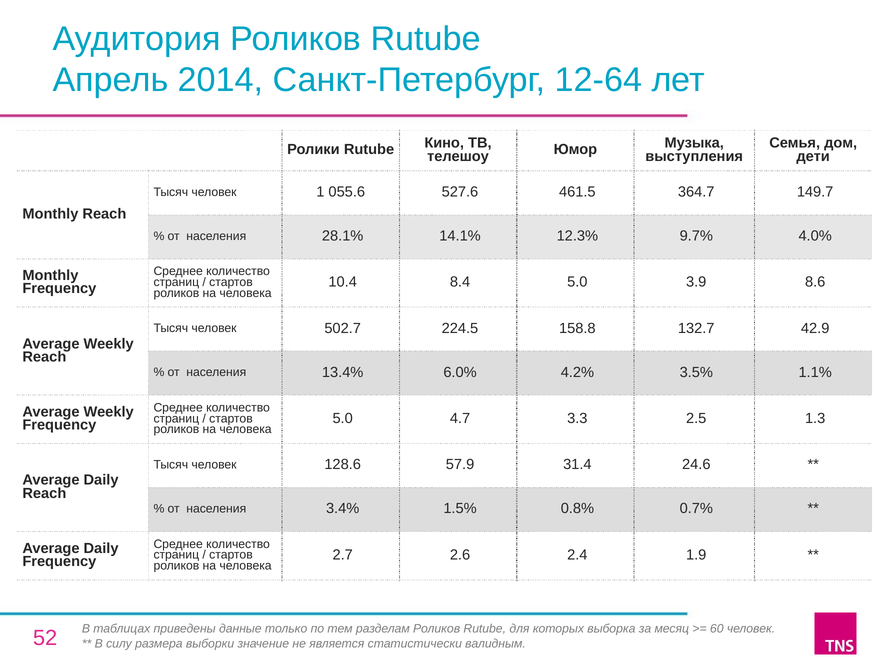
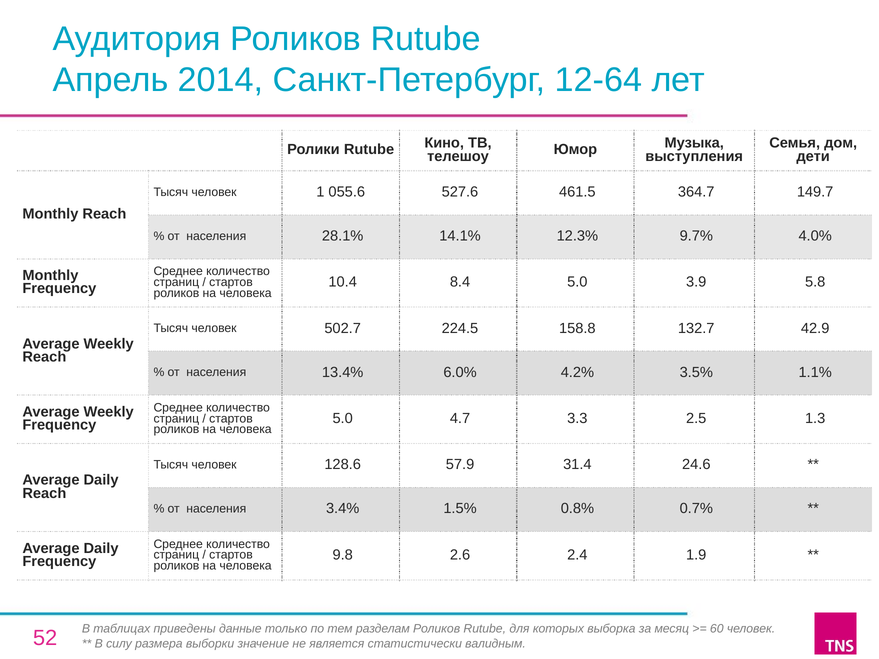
8.6: 8.6 -> 5.8
2.7: 2.7 -> 9.8
